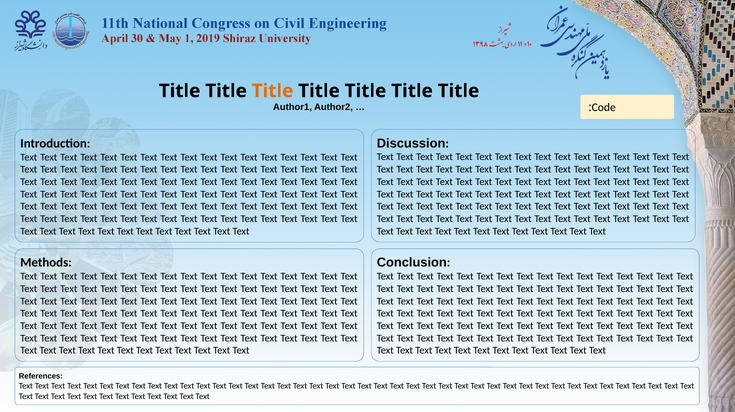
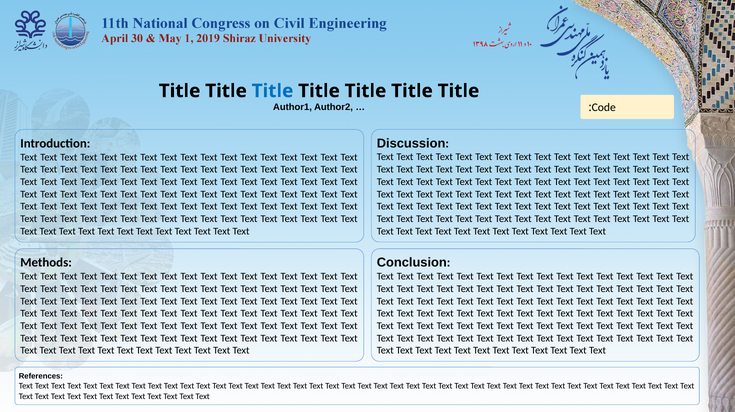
Title at (273, 91) colour: orange -> blue
